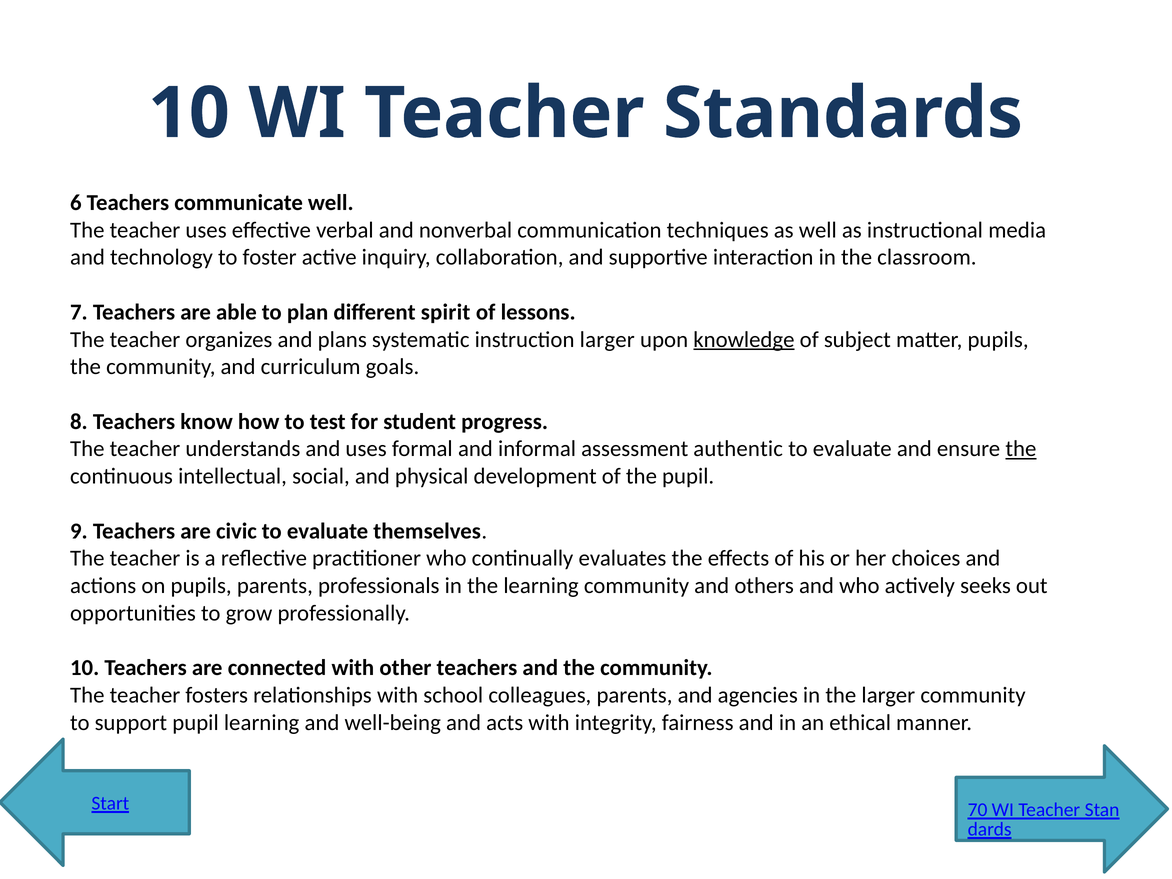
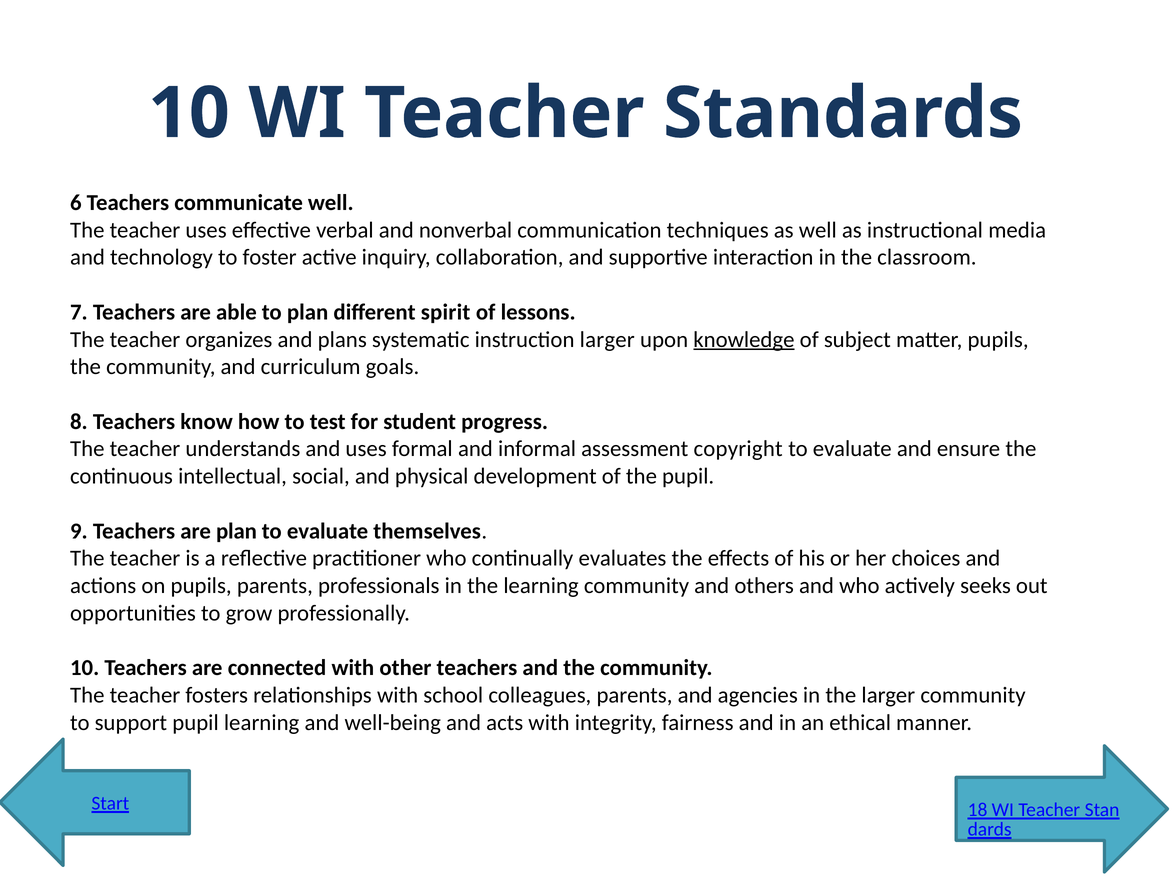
authentic: authentic -> copyright
the at (1021, 449) underline: present -> none
are civic: civic -> plan
70: 70 -> 18
